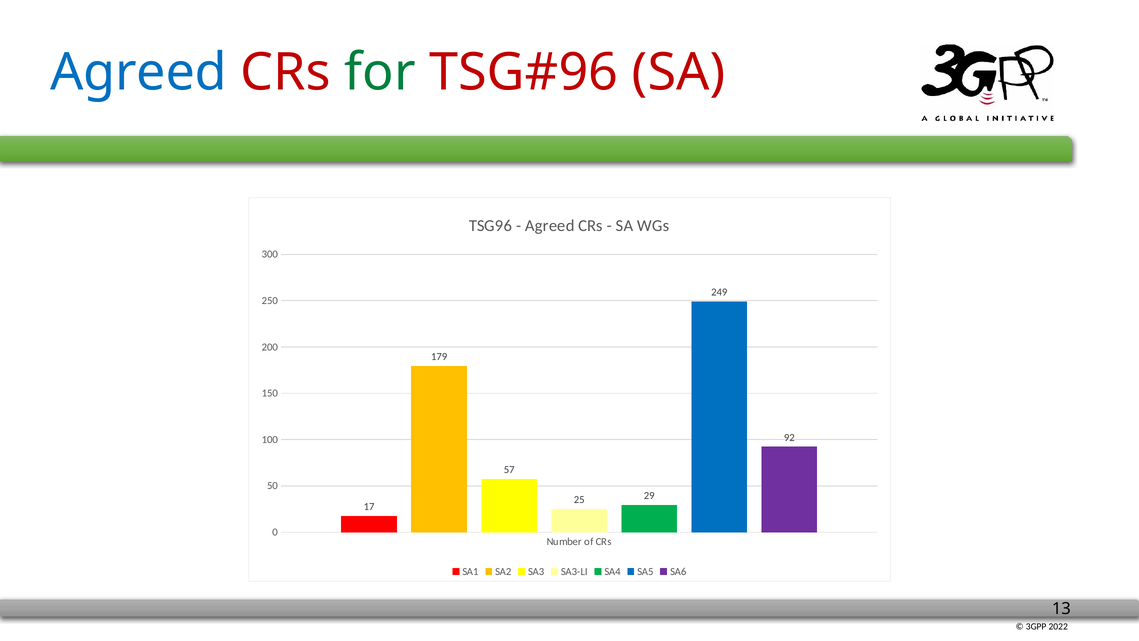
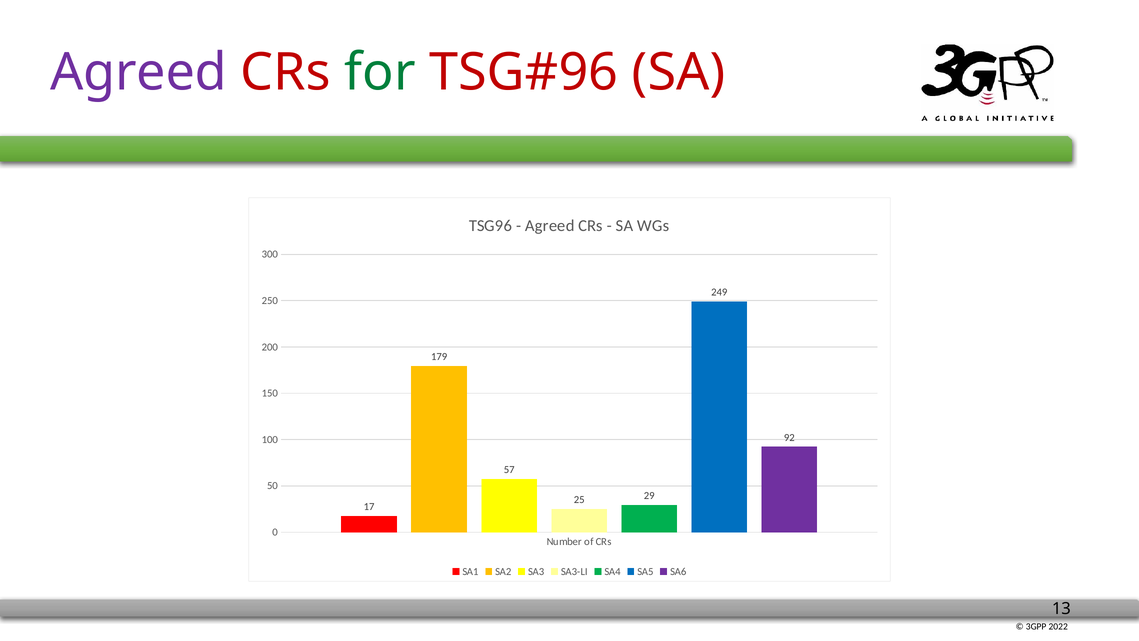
Agreed at (139, 72) colour: blue -> purple
